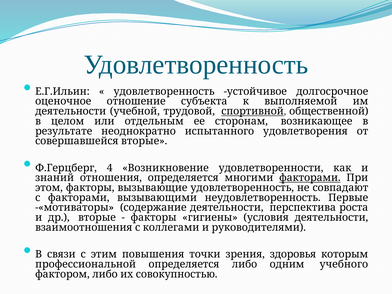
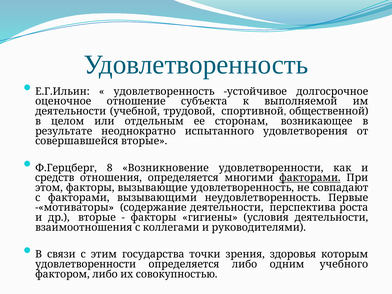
спортивной underline: present -> none
4: 4 -> 8
знаний: знаний -> средств
повышения: повышения -> государства
профессиональной at (86, 264): профессиональной -> удовлетворенности
